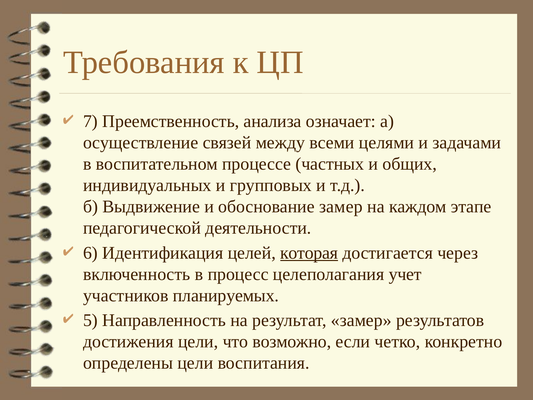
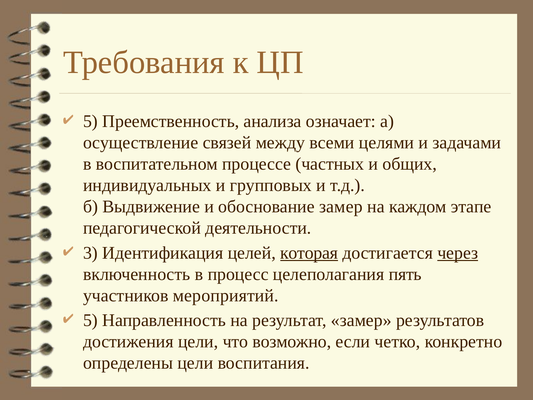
7 at (90, 121): 7 -> 5
6: 6 -> 3
через underline: none -> present
учет: учет -> пять
планируемых: планируемых -> мероприятий
